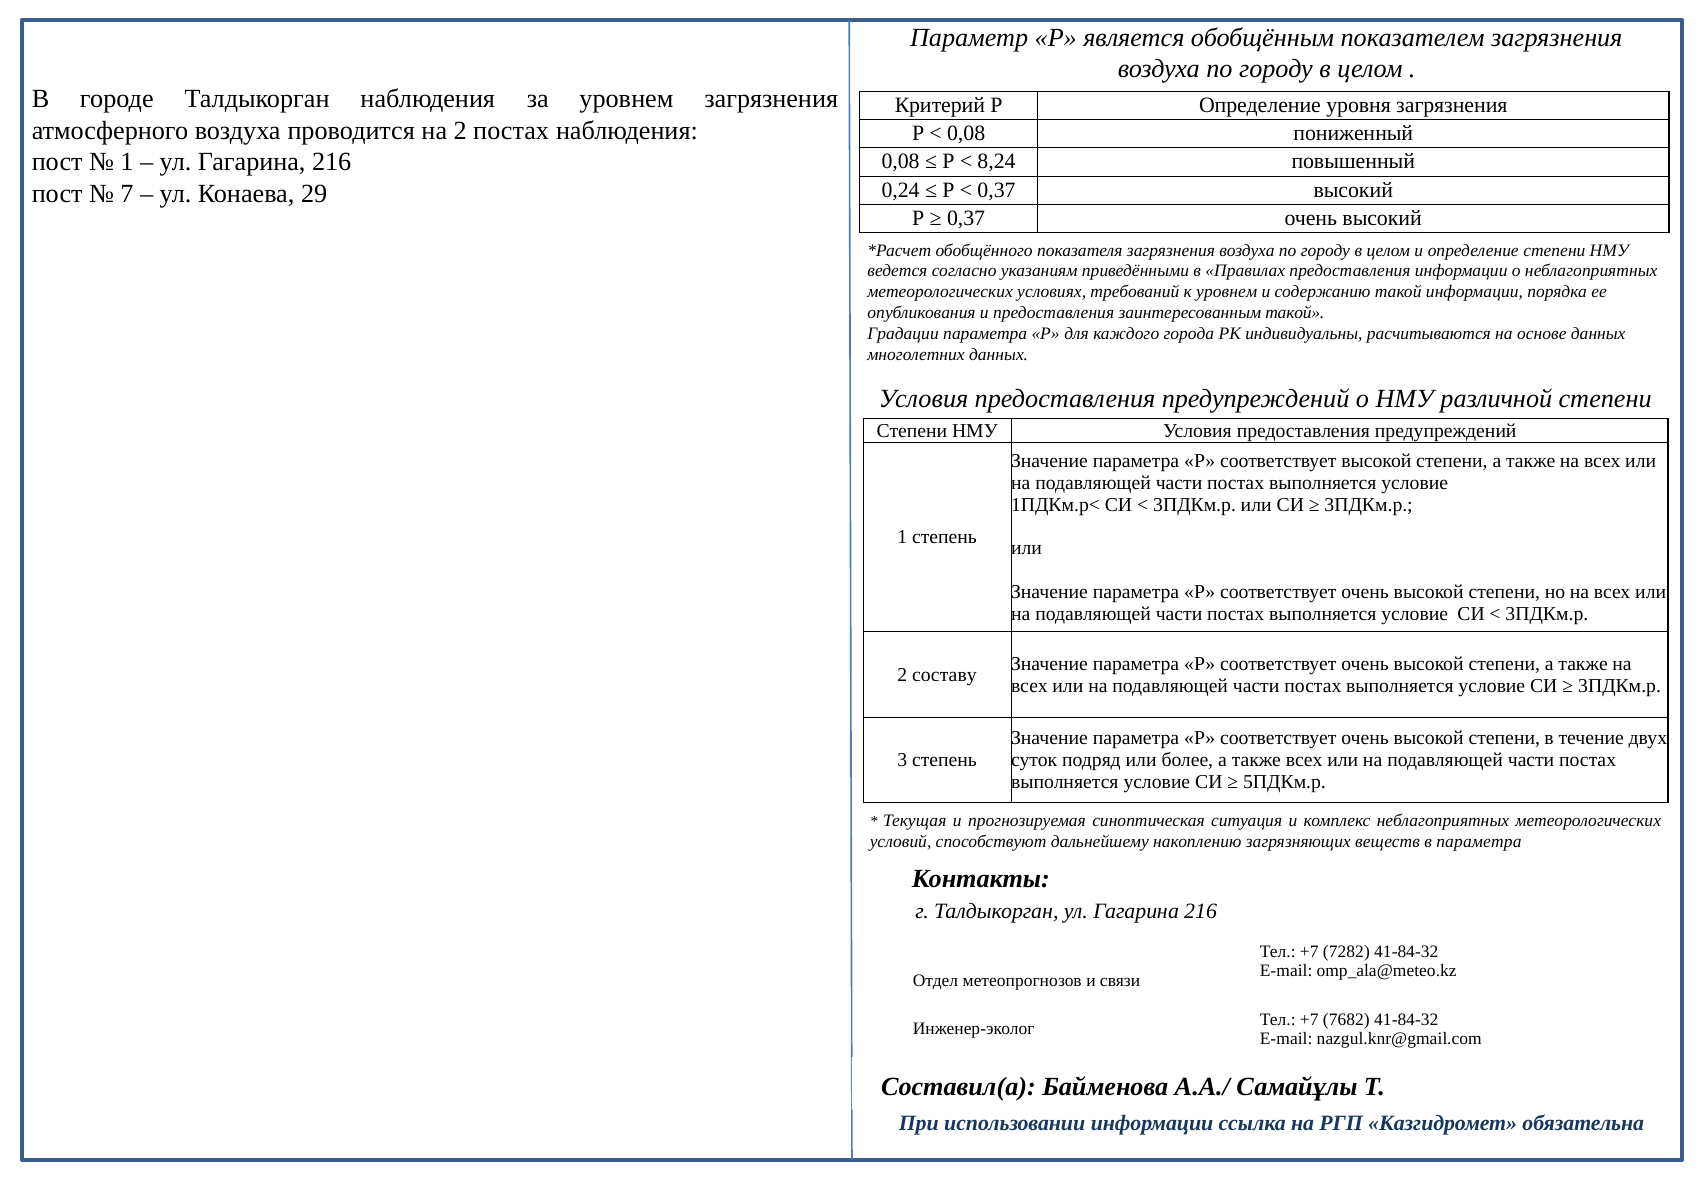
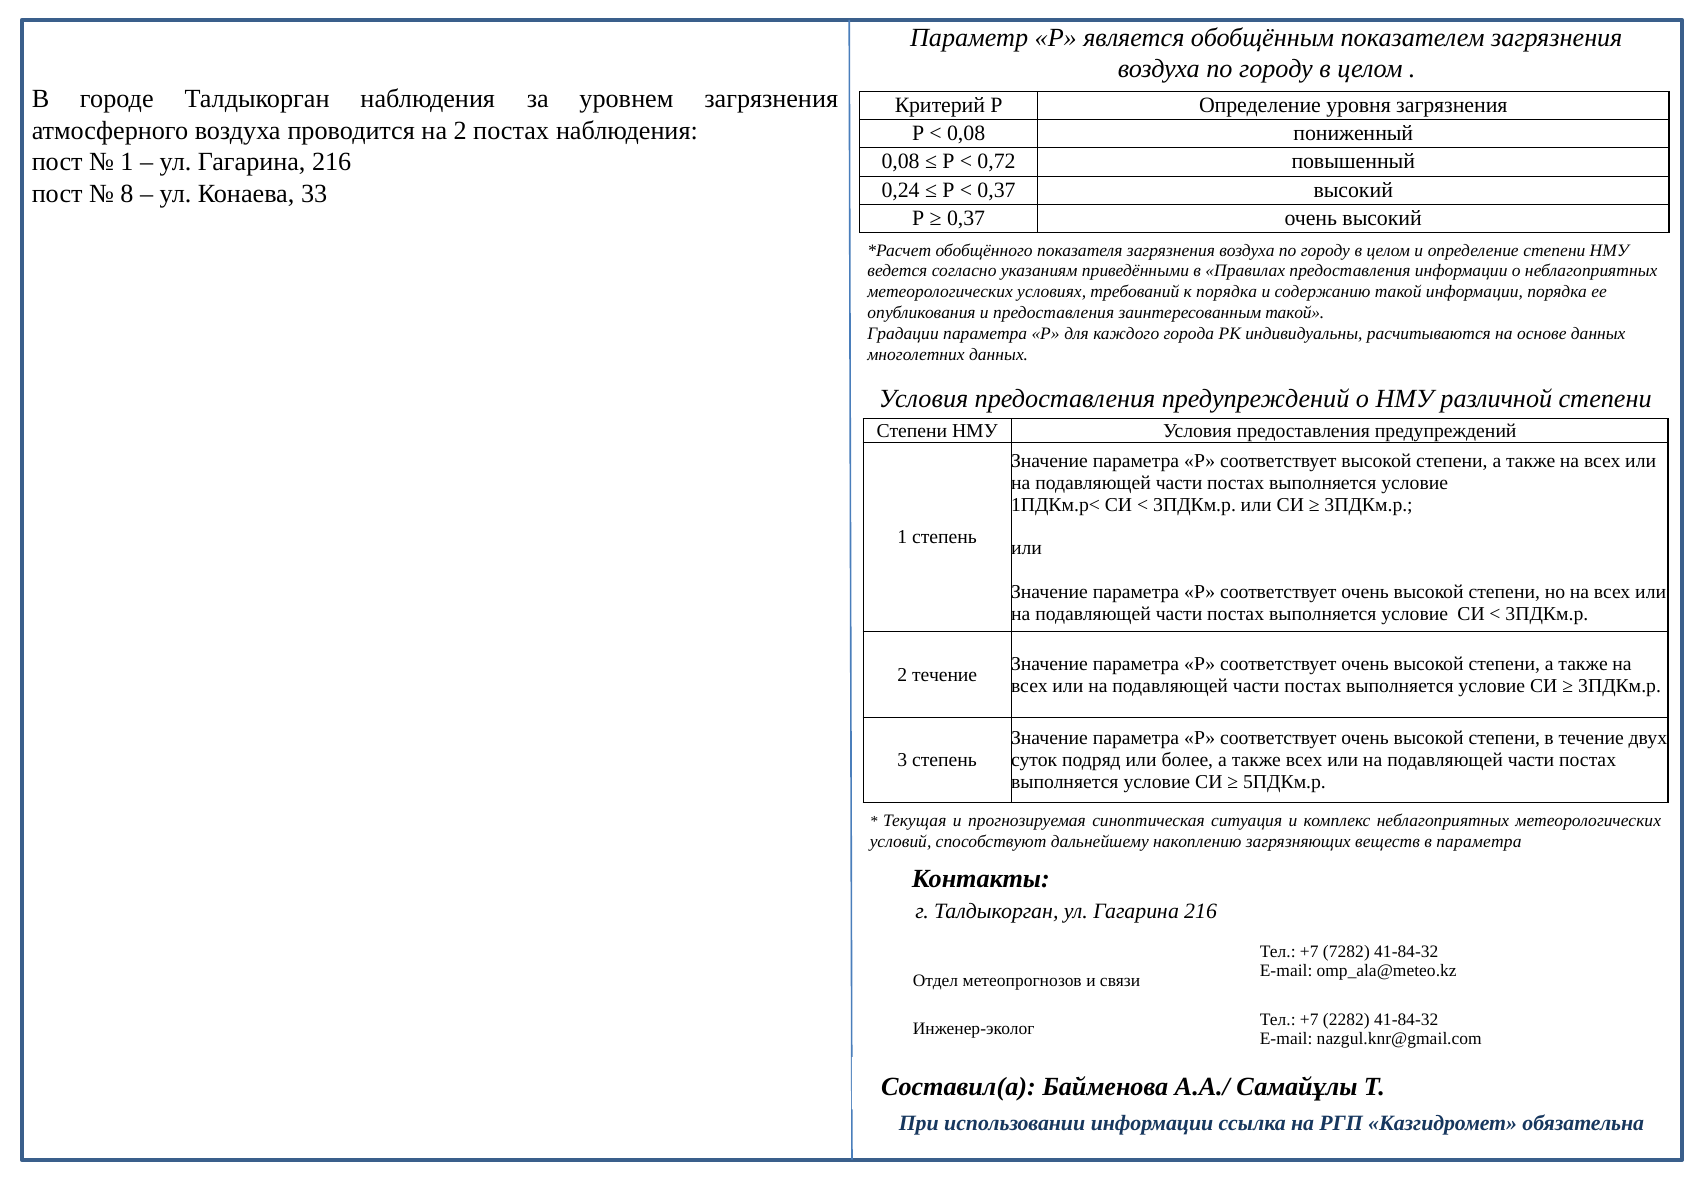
8,24: 8,24 -> 0,72
7: 7 -> 8
29: 29 -> 33
к уровнем: уровнем -> порядка
2 составу: составу -> течение
7682: 7682 -> 2282
